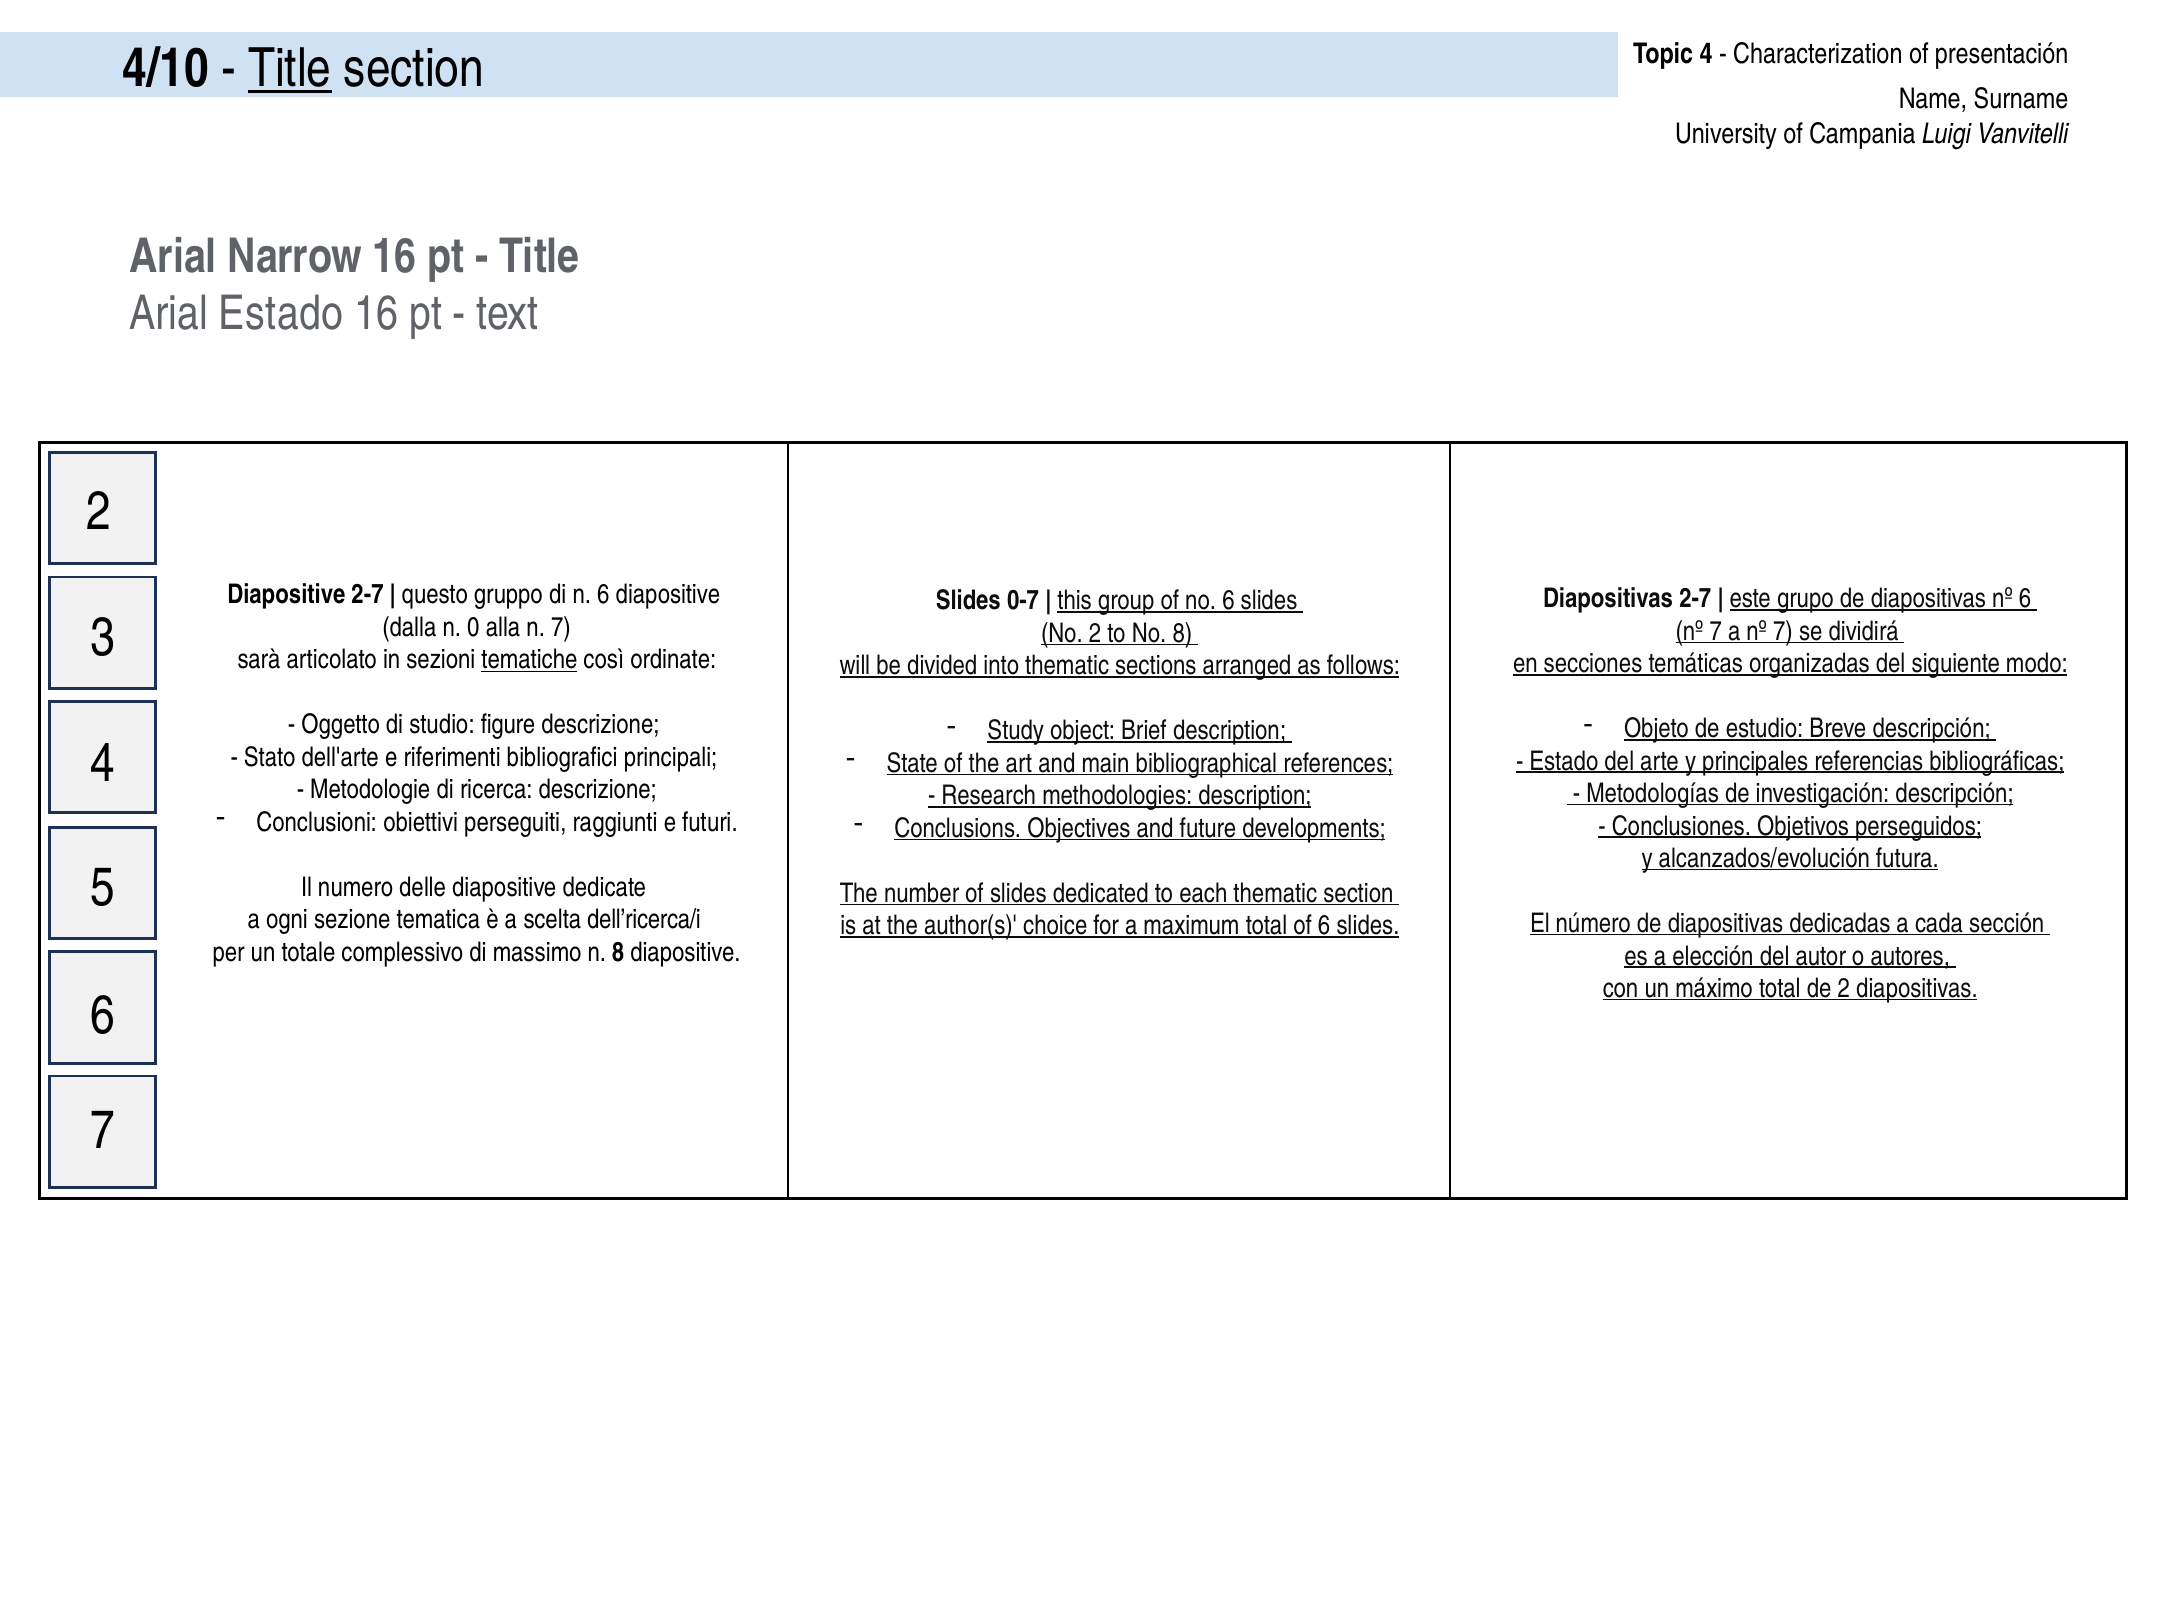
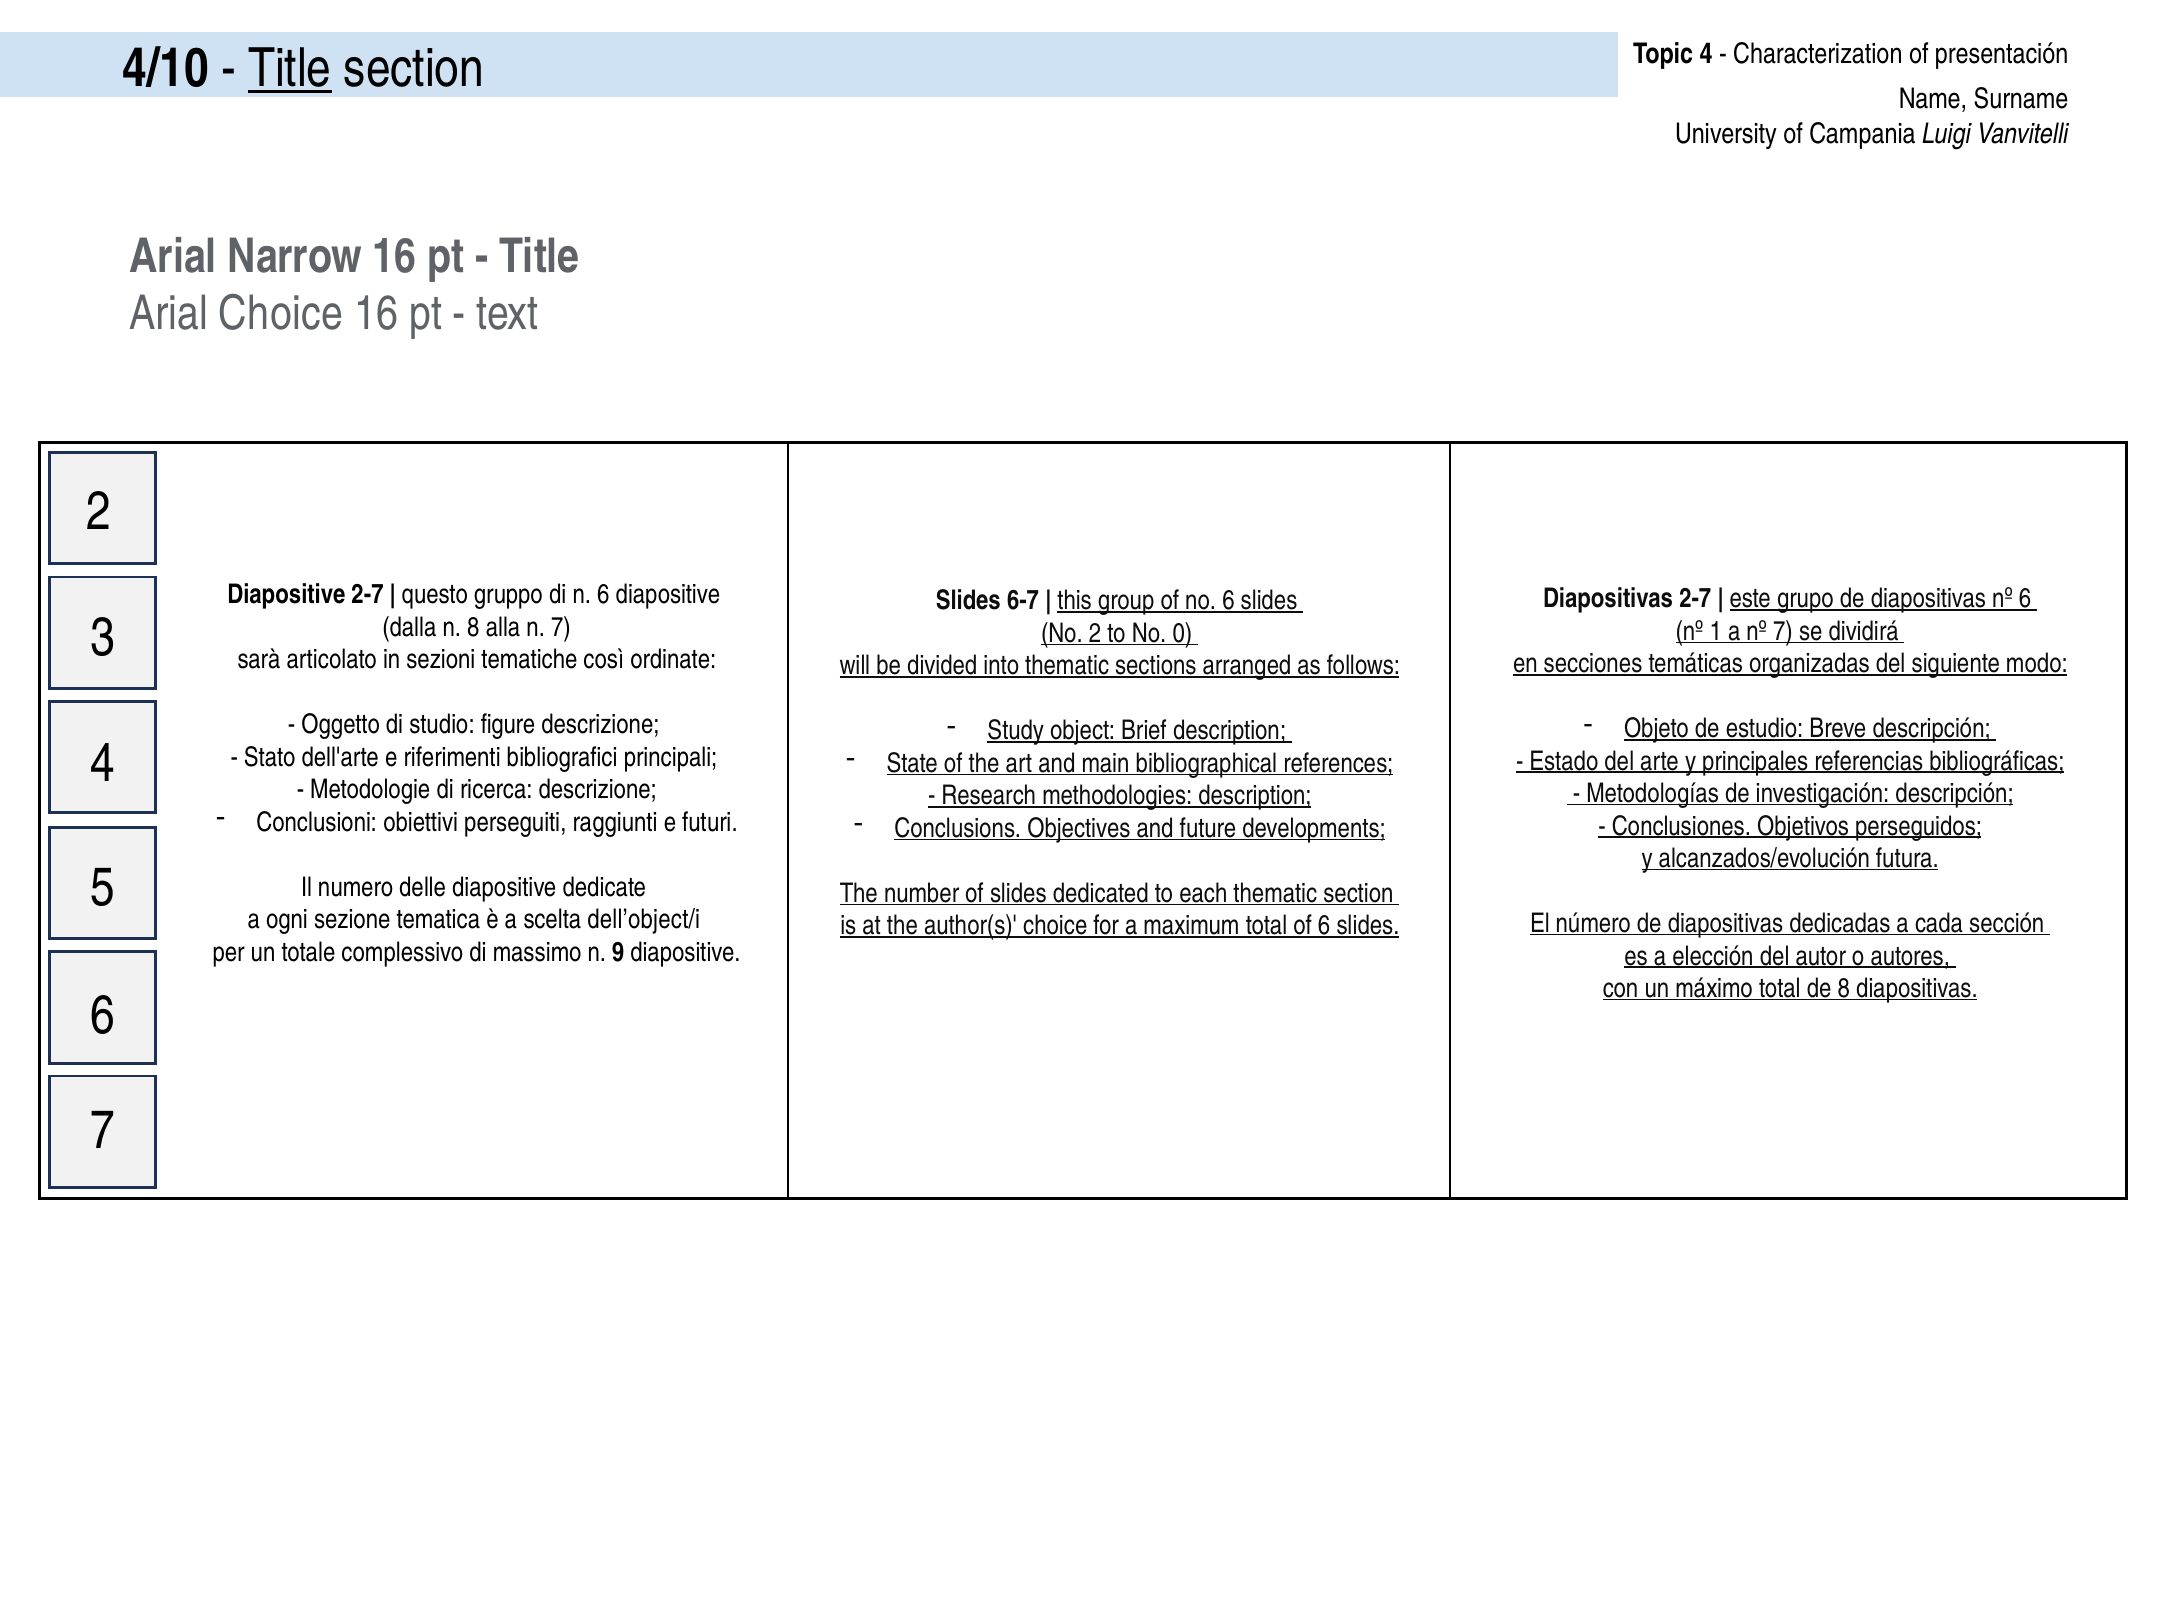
Arial Estado: Estado -> Choice
0-7: 0-7 -> 6-7
n 0: 0 -> 8
7 at (1716, 631): 7 -> 1
No 8: 8 -> 0
tematiche underline: present -> none
dell’ricerca/i: dell’ricerca/i -> dell’object/i
n 8: 8 -> 9
de 2: 2 -> 8
